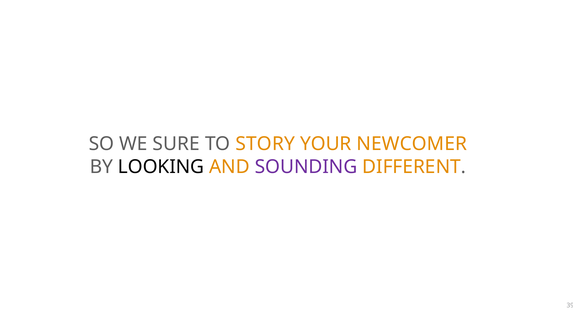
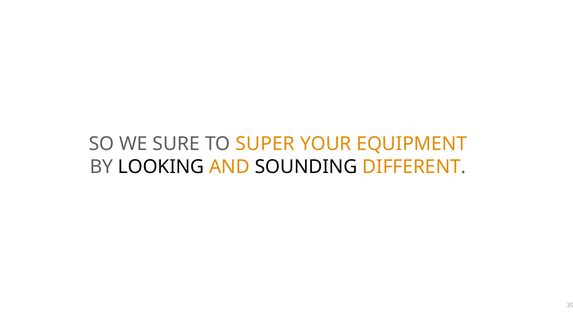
STORY: STORY -> SUPER
NEWCOMER: NEWCOMER -> EQUIPMENT
SOUNDING colour: purple -> black
